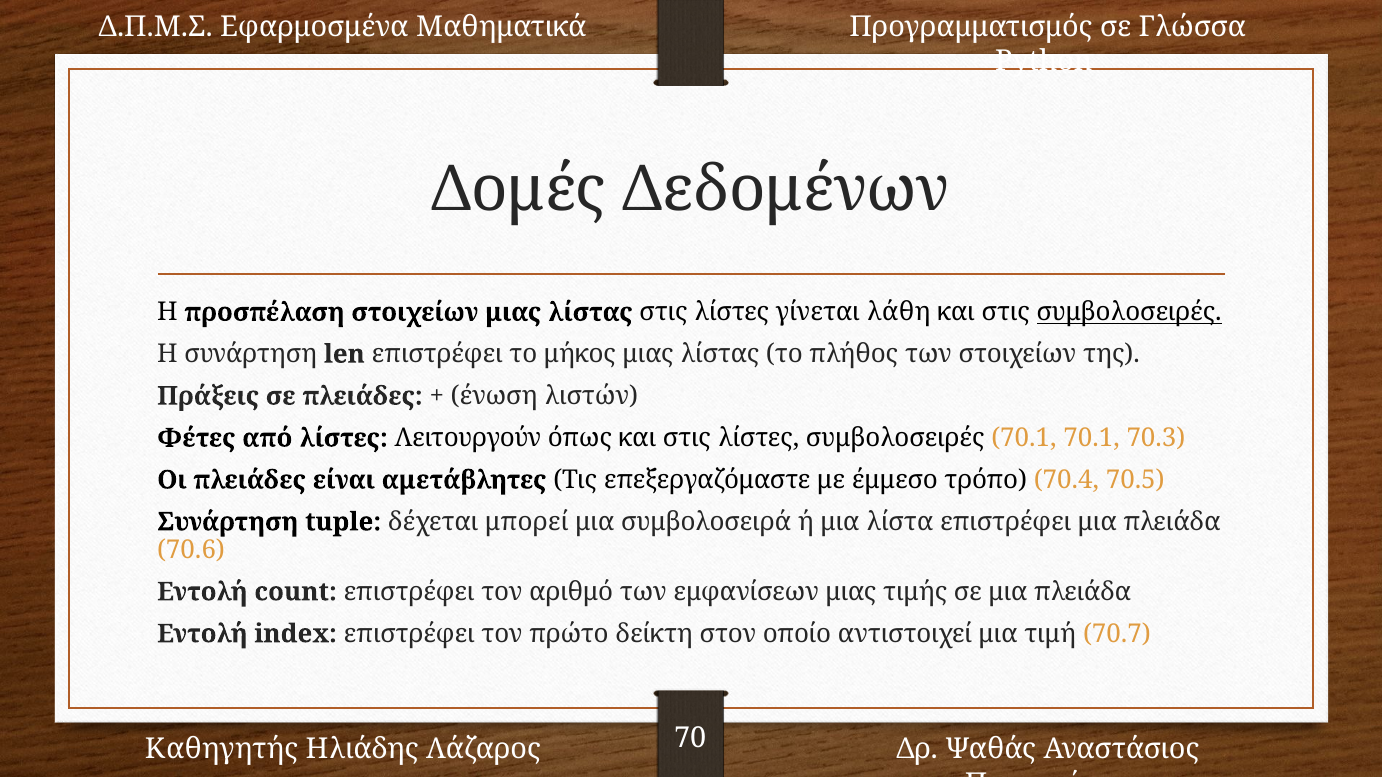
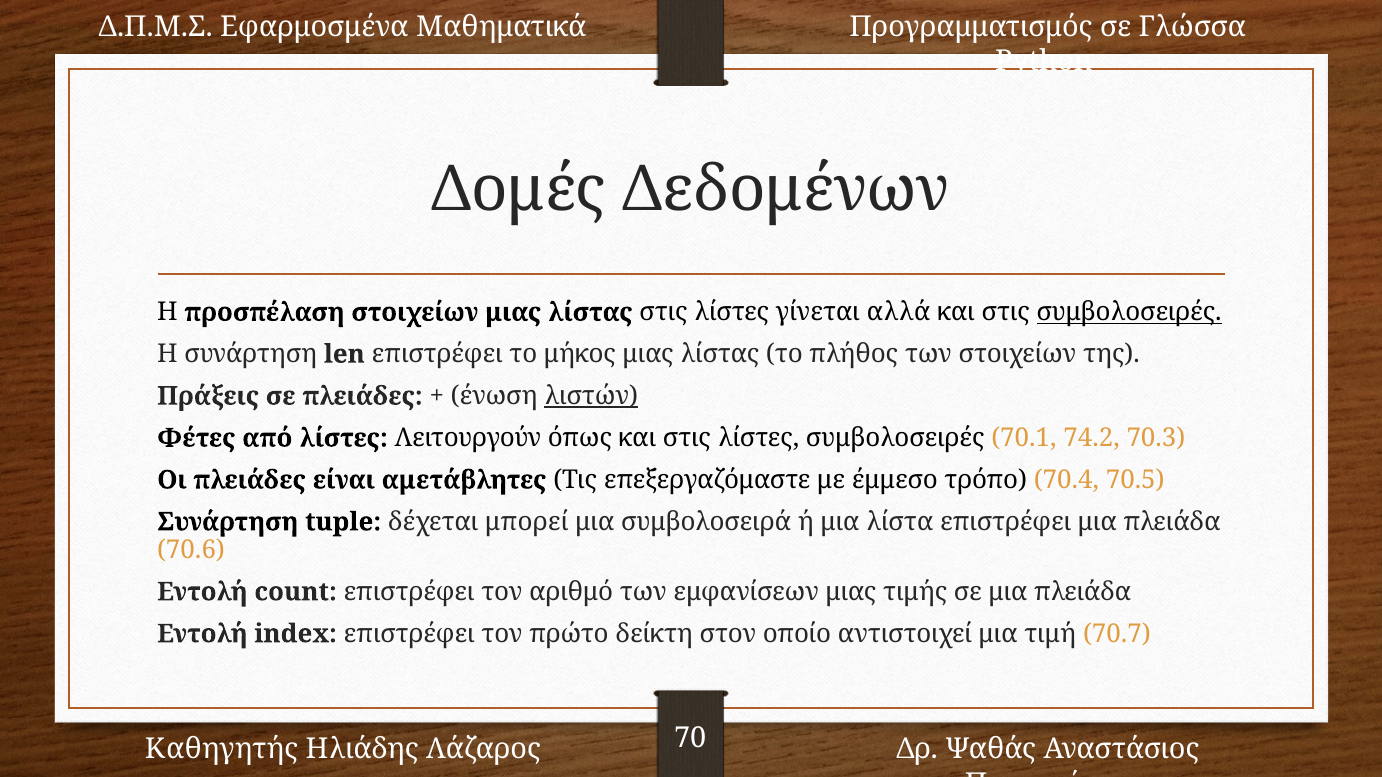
λάθη: λάθη -> αλλά
λιστών underline: none -> present
70.1 70.1: 70.1 -> 74.2
